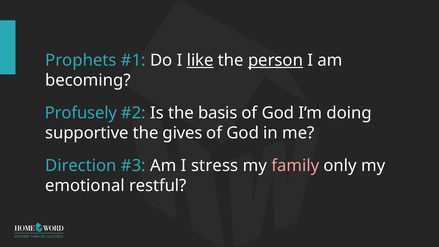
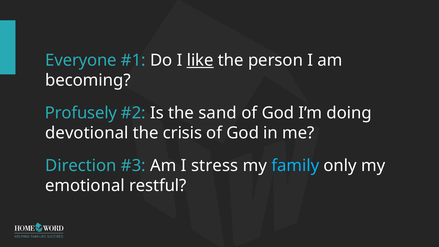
Prophets: Prophets -> Everyone
person underline: present -> none
basis: basis -> sand
supportive: supportive -> devotional
gives: gives -> crisis
family colour: pink -> light blue
